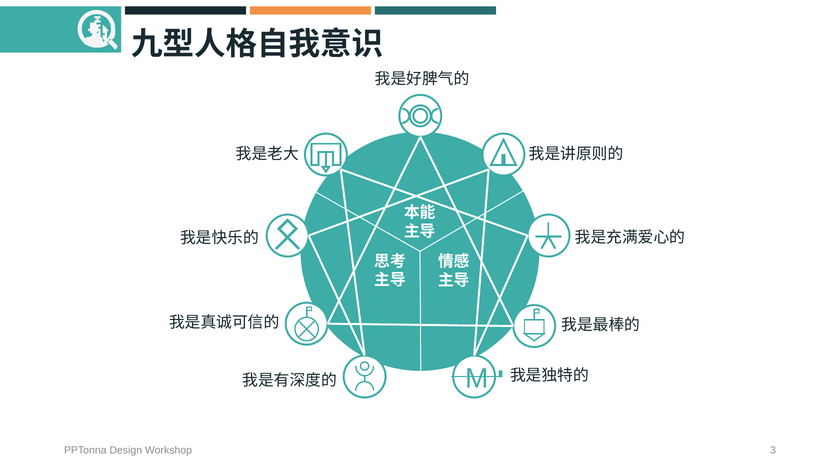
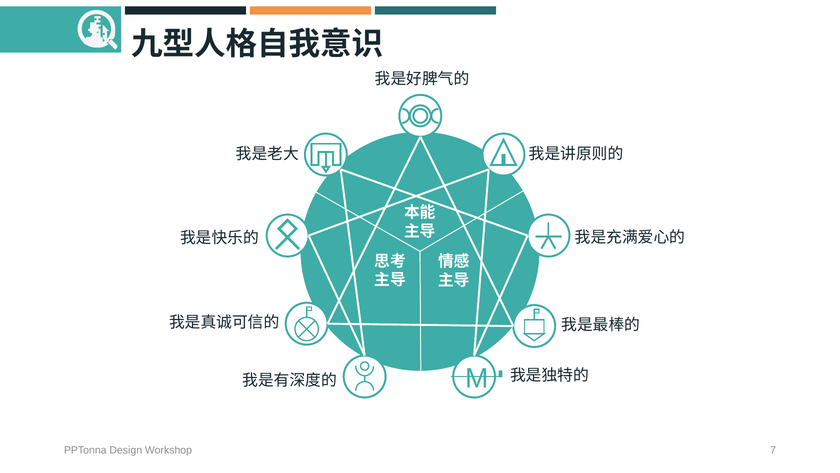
3: 3 -> 7
